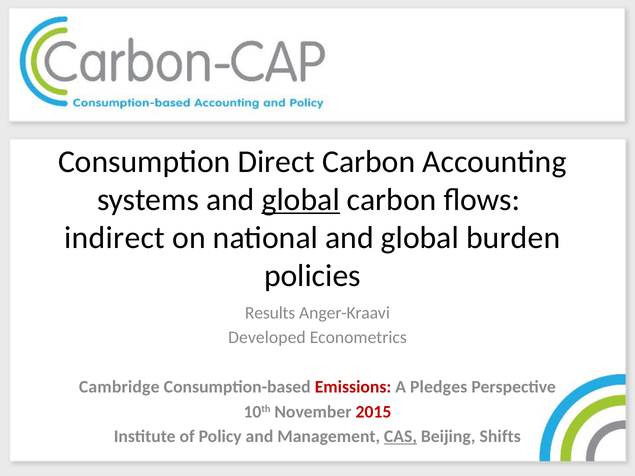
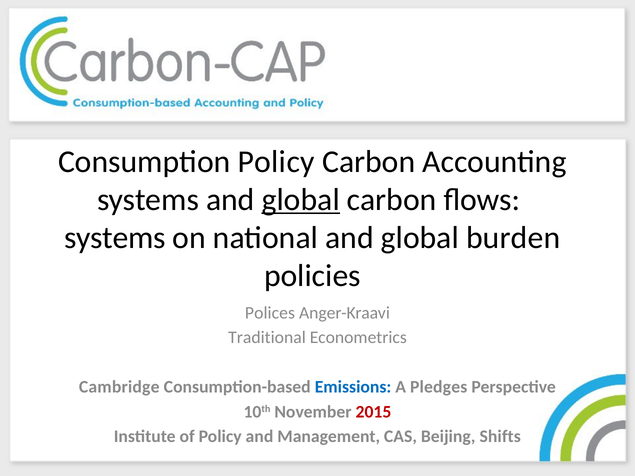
Consumption Direct: Direct -> Policy
indirect at (115, 238): indirect -> systems
Results: Results -> Polices
Developed: Developed -> Traditional
Emissions colour: red -> blue
CAS underline: present -> none
